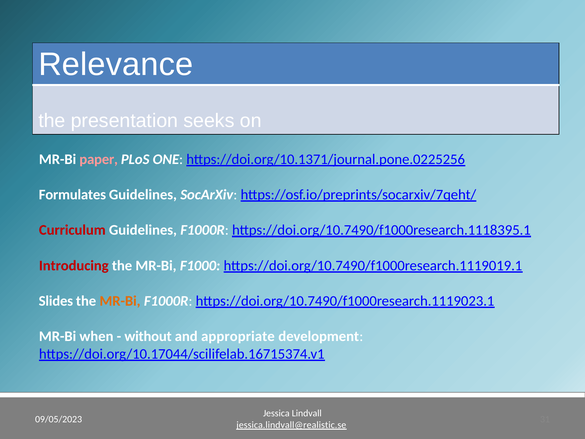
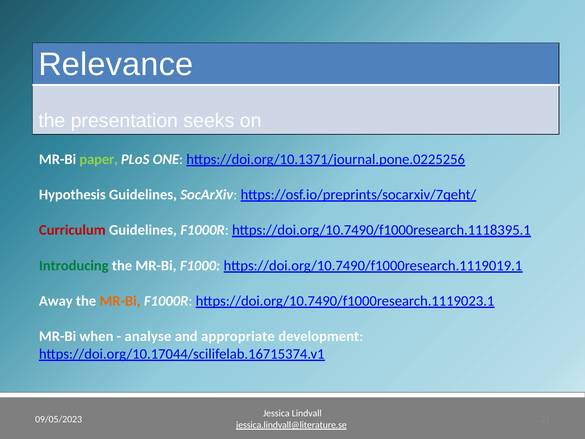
paper colour: pink -> light green
Formulates: Formulates -> Hypothesis
Introducing colour: red -> green
Slides: Slides -> Away
without: without -> analyse
jessica.lindvall@realistic.se: jessica.lindvall@realistic.se -> jessica.lindvall@literature.se
